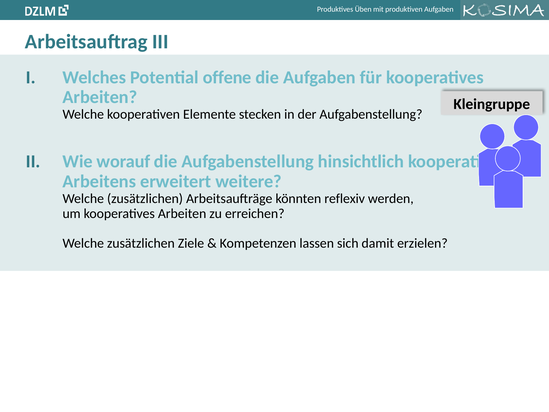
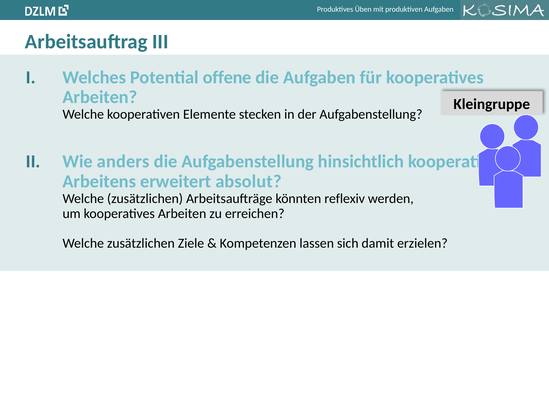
worauf: worauf -> anders
weitere: weitere -> absolut
